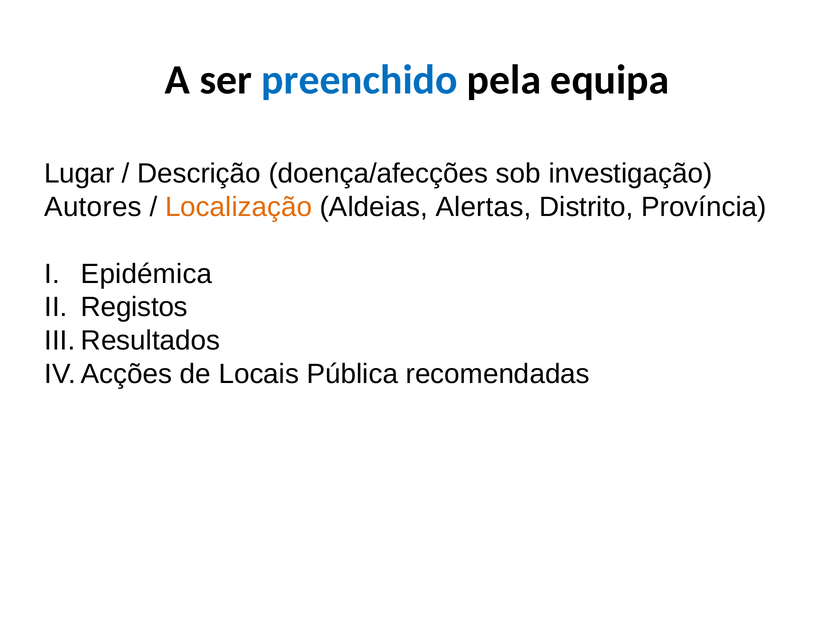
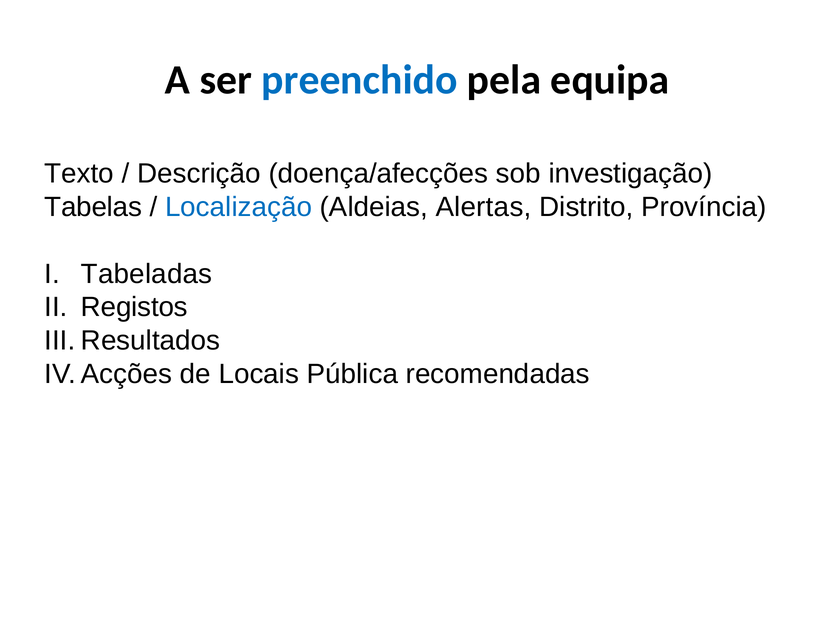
Lugar: Lugar -> Texto
Autores: Autores -> Tabelas
Localização colour: orange -> blue
Epidémica: Epidémica -> Tabeladas
